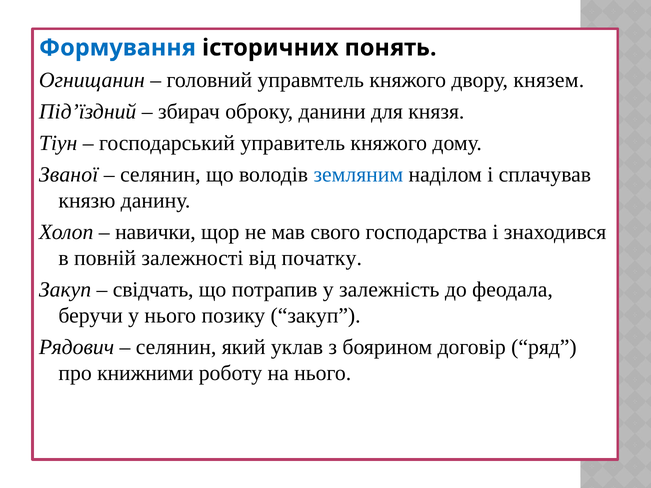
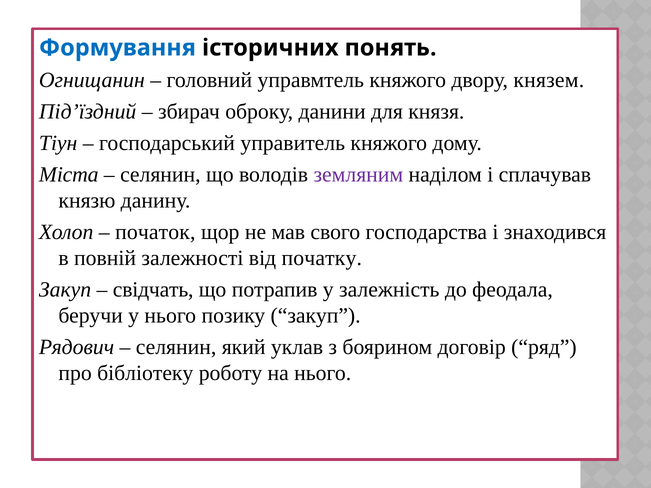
Званої: Званої -> Міста
земляним colour: blue -> purple
навички: навички -> початок
книжними: книжними -> бібліотеку
